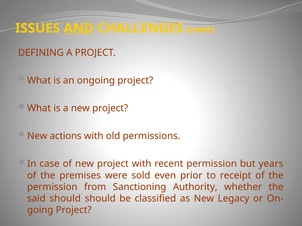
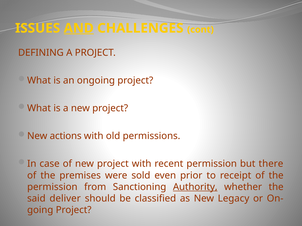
years: years -> there
Authority underline: none -> present
said should: should -> deliver
